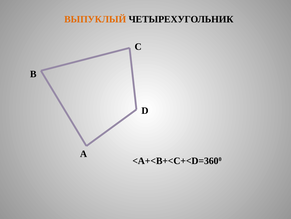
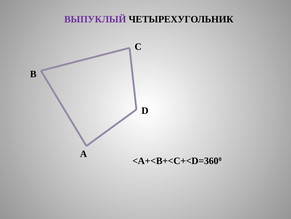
ВЫПУКЛЫЙ colour: orange -> purple
